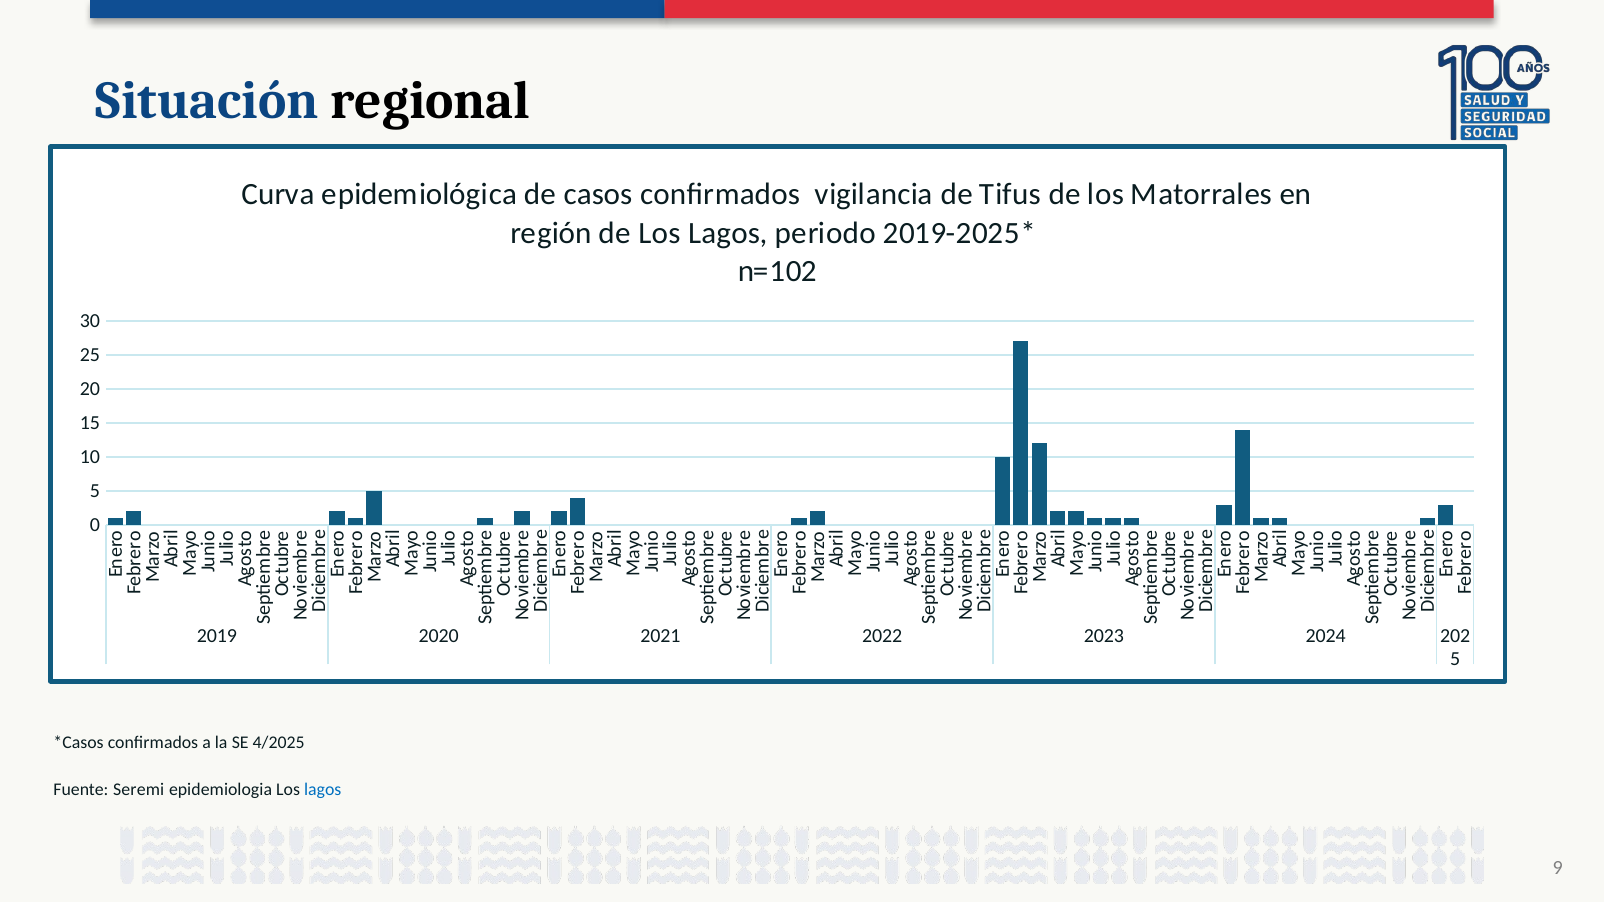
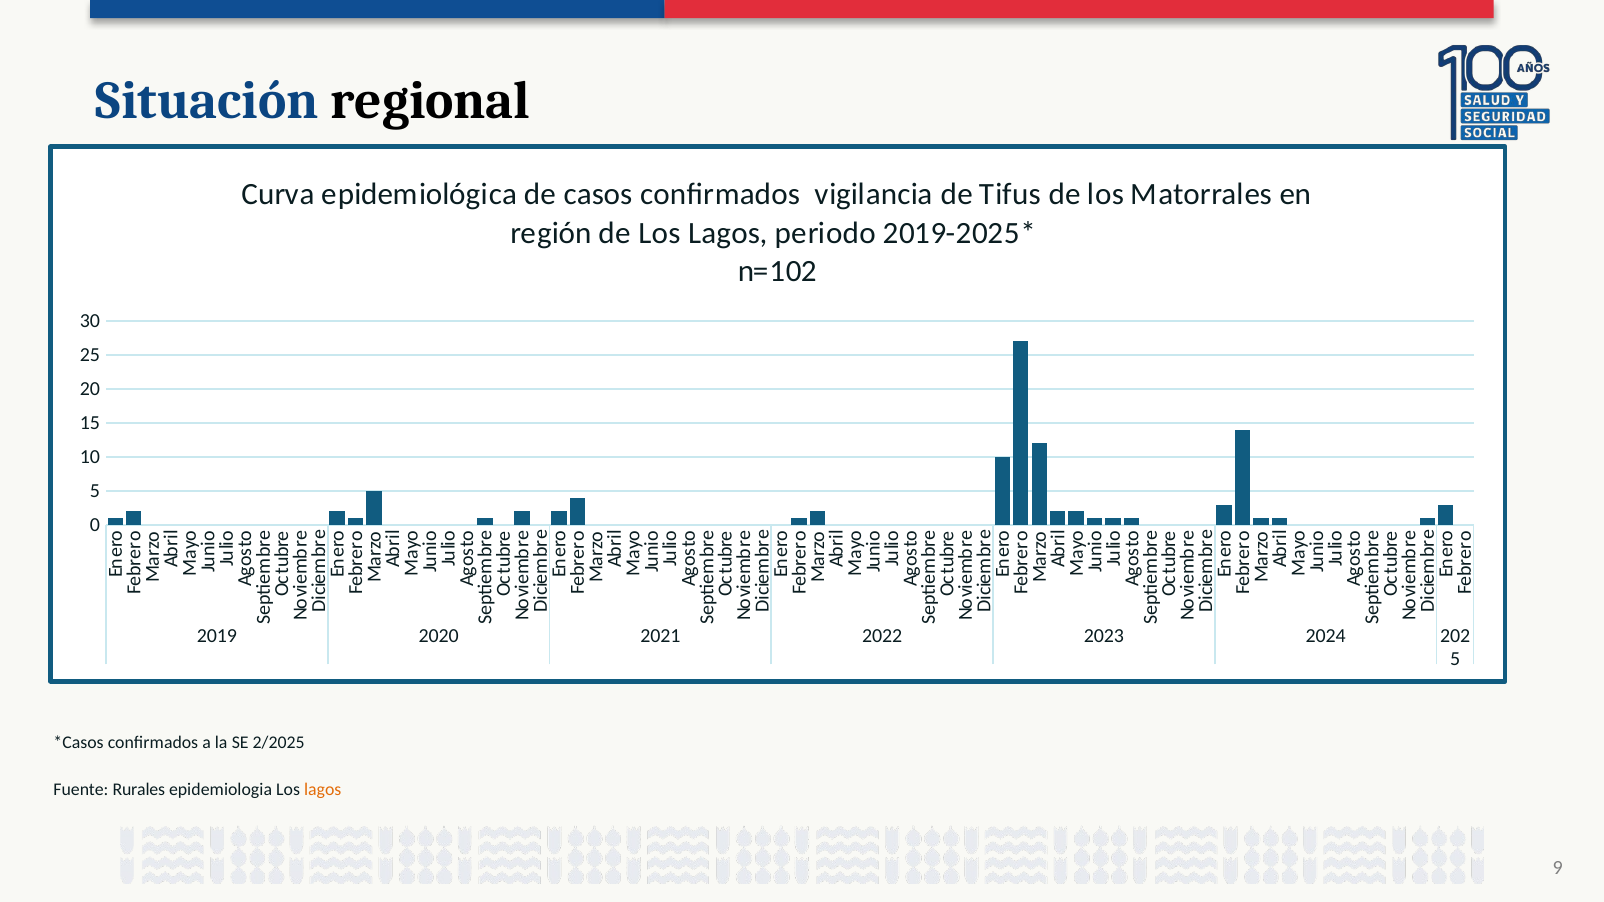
4/2025: 4/2025 -> 2/2025
Seremi: Seremi -> Rurales
lagos at (323, 790) colour: blue -> orange
